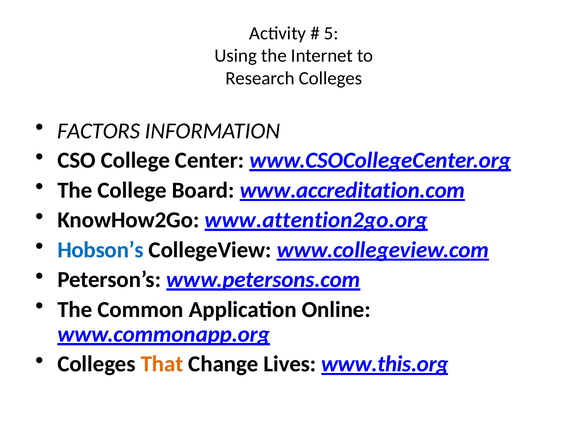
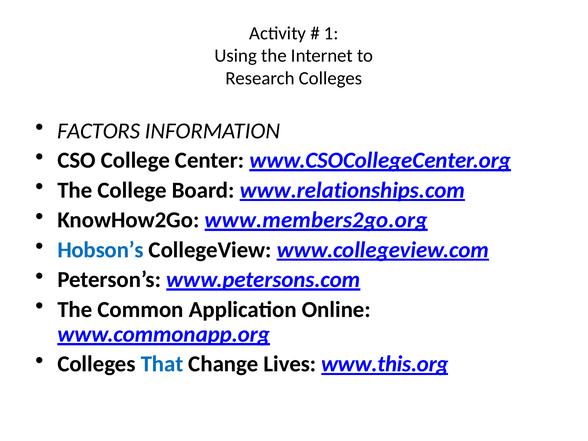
5: 5 -> 1
www.accreditation.com: www.accreditation.com -> www.relationships.com
www.attention2go.org: www.attention2go.org -> www.members2go.org
That colour: orange -> blue
